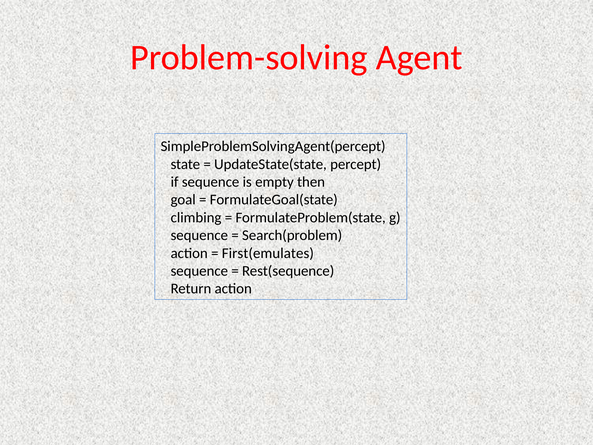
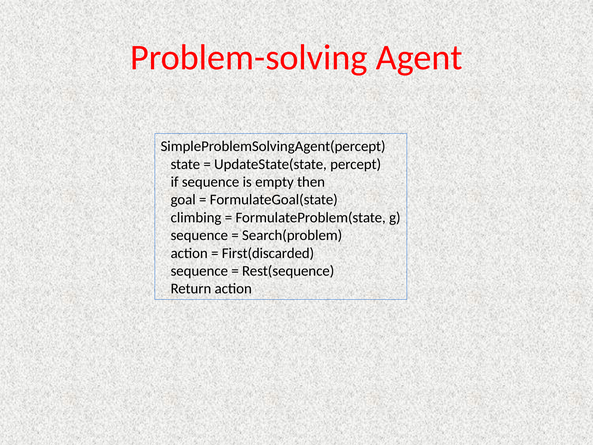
First(emulates: First(emulates -> First(discarded
